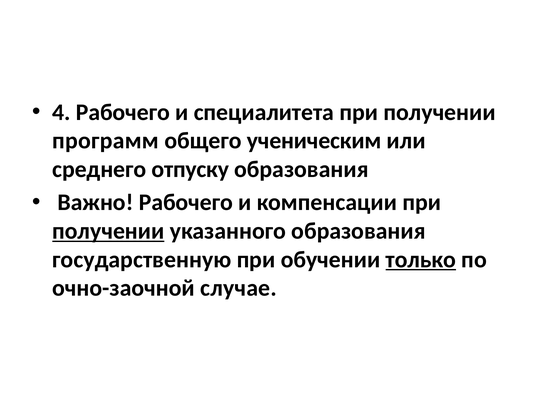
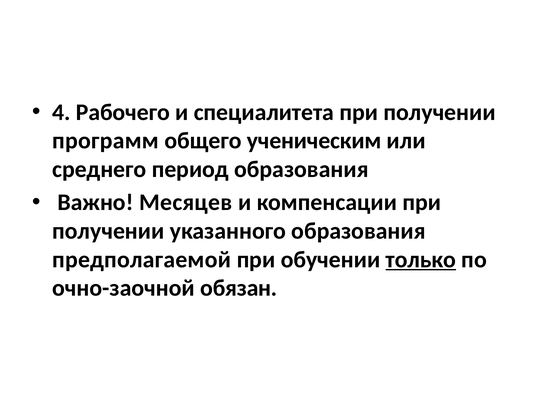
отпуску: отпуску -> период
Важно Рабочего: Рабочего -> Месяцев
получении at (108, 231) underline: present -> none
государственную: государственную -> предполагаемой
случае: случае -> обязан
